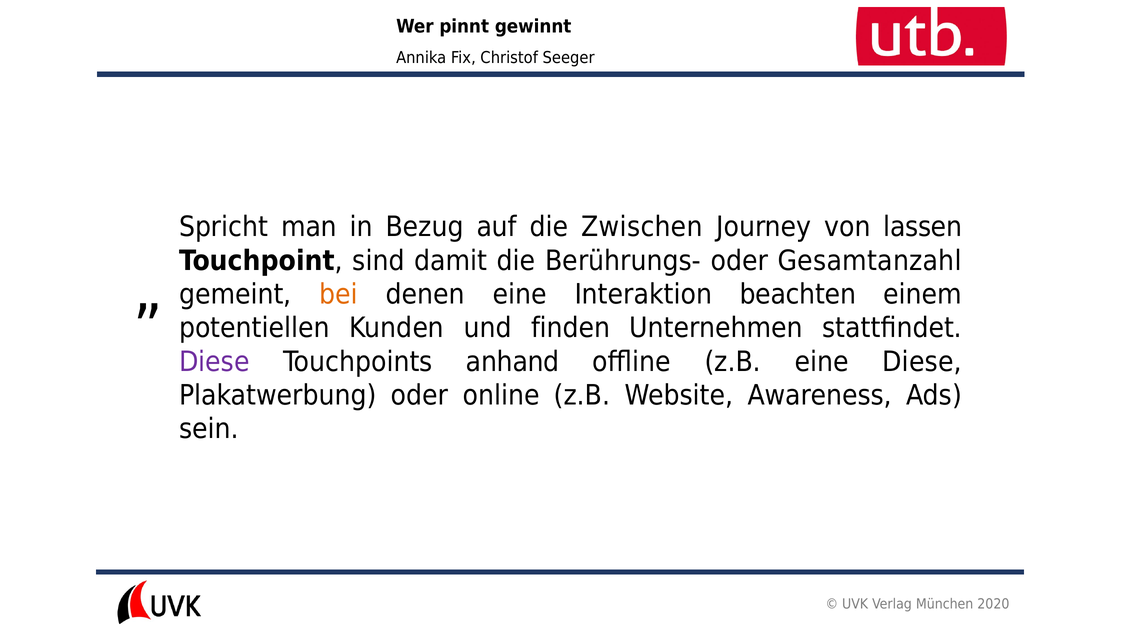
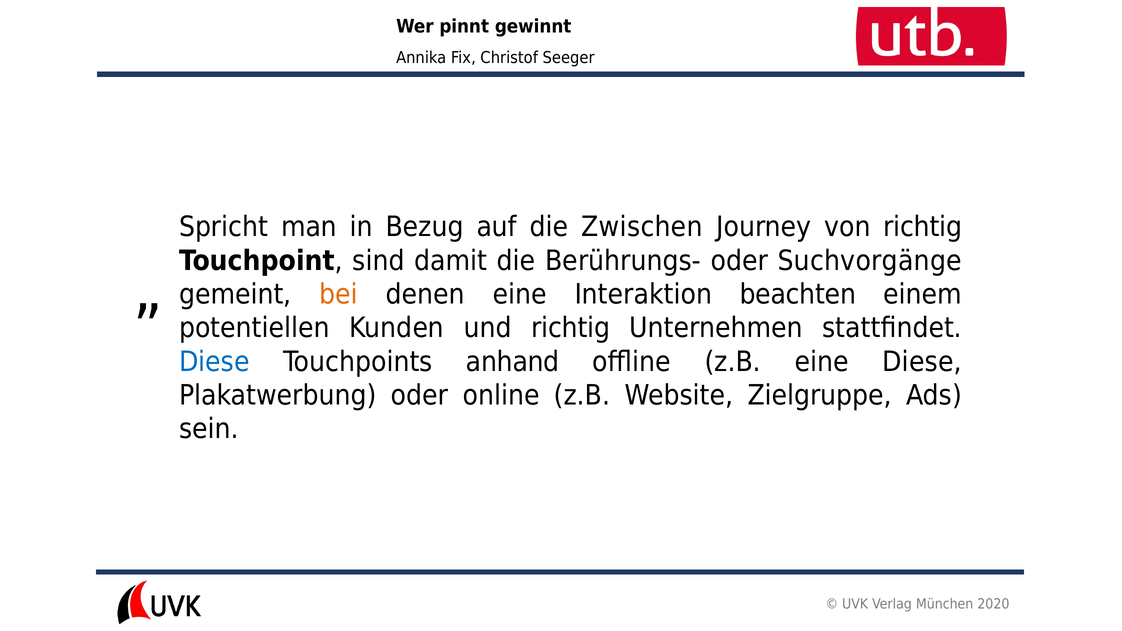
von lassen: lassen -> richtig
Gesamtanzahl: Gesamtanzahl -> Suchvorgänge
und finden: finden -> richtig
Diese at (214, 362) colour: purple -> blue
Awareness: Awareness -> Zielgruppe
